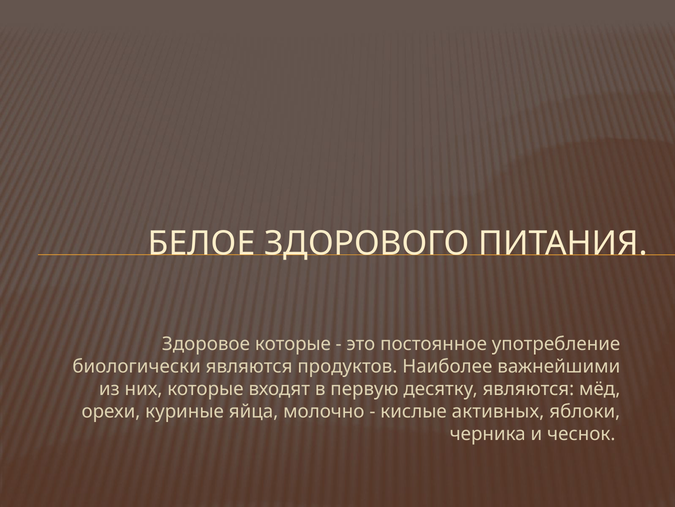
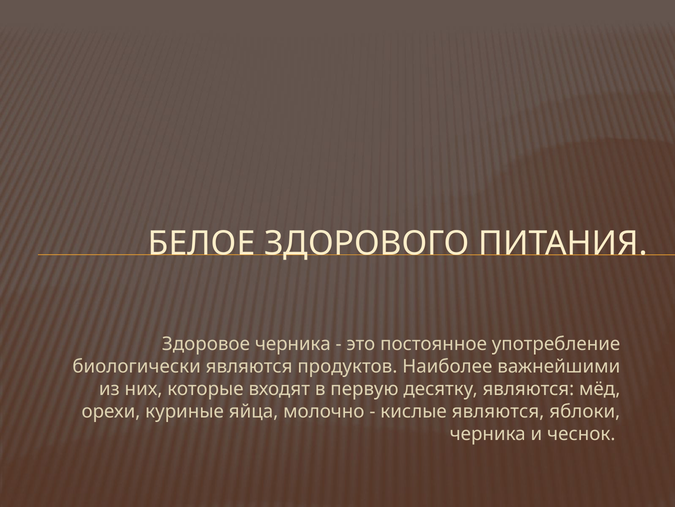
Здоровое которые: которые -> черника
кислые активных: активных -> являются
